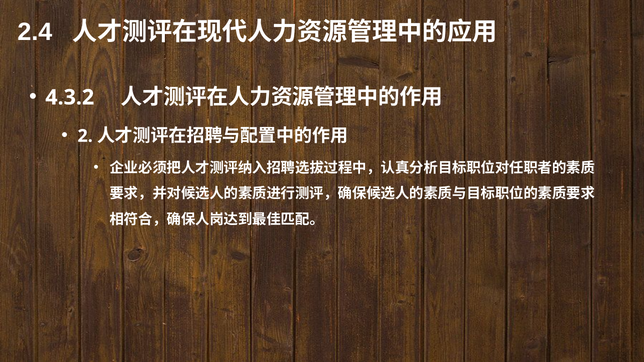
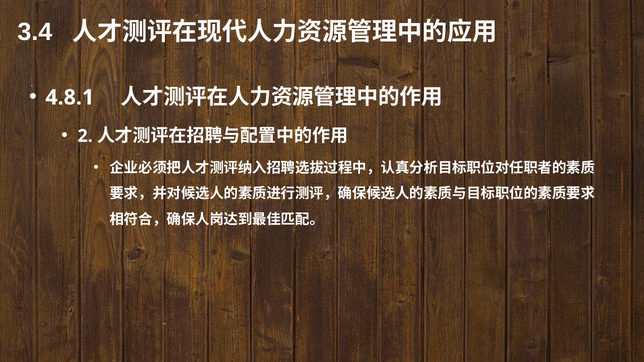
2.4: 2.4 -> 3.4
4.3.2: 4.3.2 -> 4.8.1
